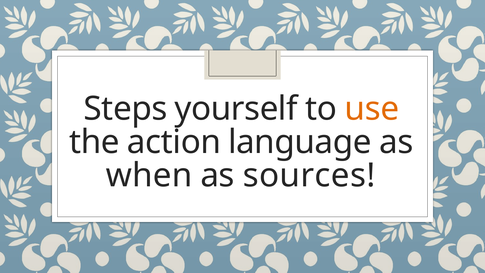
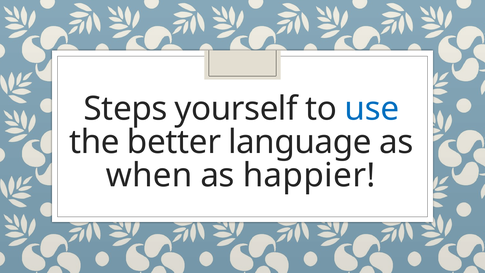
use colour: orange -> blue
action: action -> better
sources: sources -> happier
